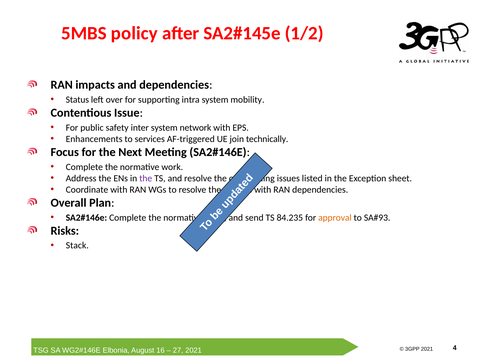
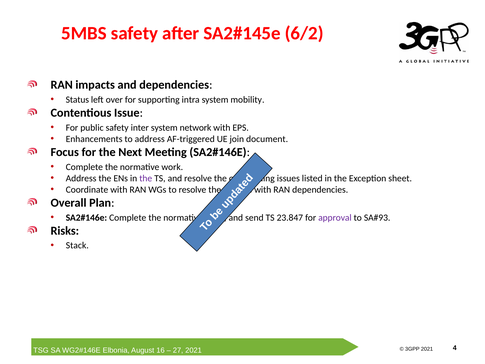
5MBS policy: policy -> safety
1/2: 1/2 -> 6/2
to services: services -> address
technically: technically -> document
84.235: 84.235 -> 23.847
approval colour: orange -> purple
